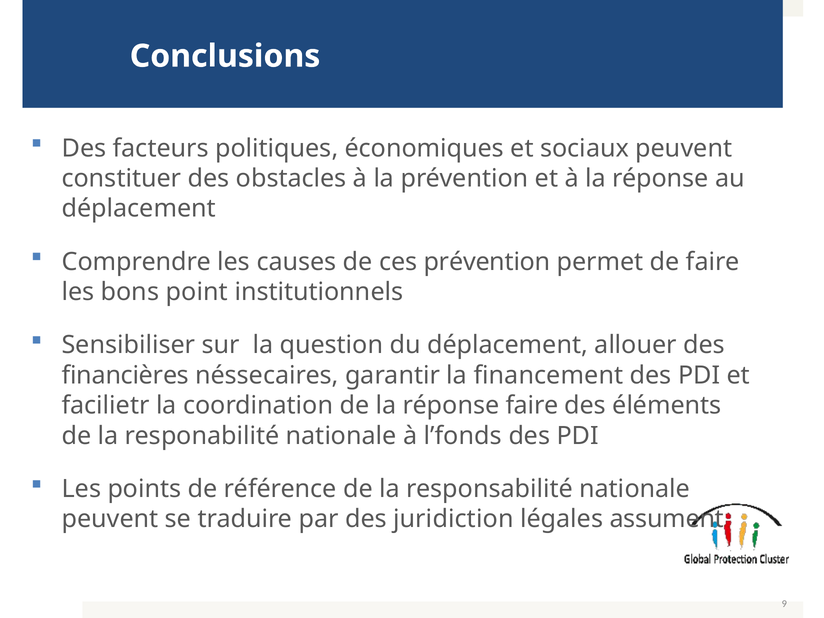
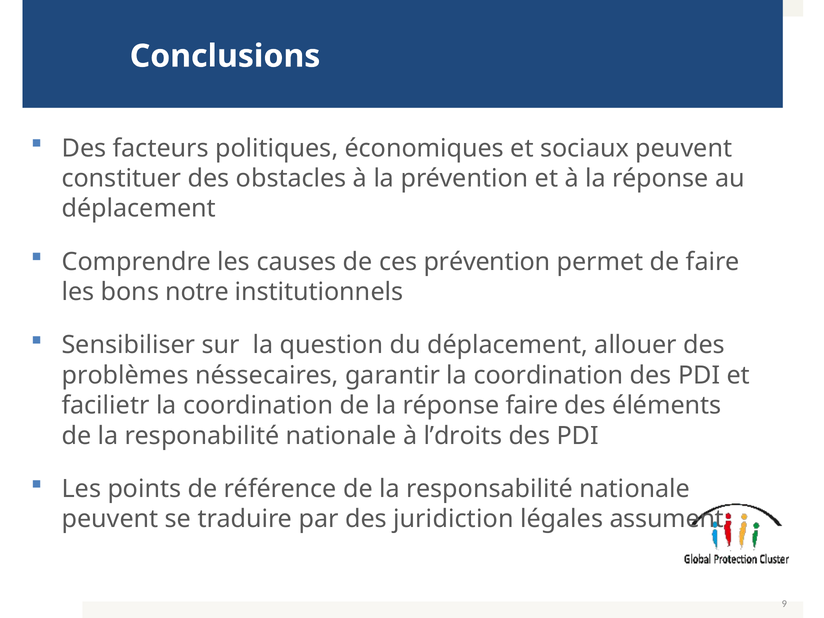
point: point -> notre
financières: financières -> problèmes
garantir la financement: financement -> coordination
l’fonds: l’fonds -> l’droits
